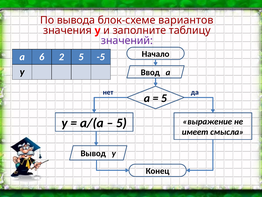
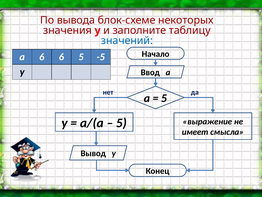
вариантов: вариантов -> некоторых
значений colour: purple -> blue
6 2: 2 -> 6
